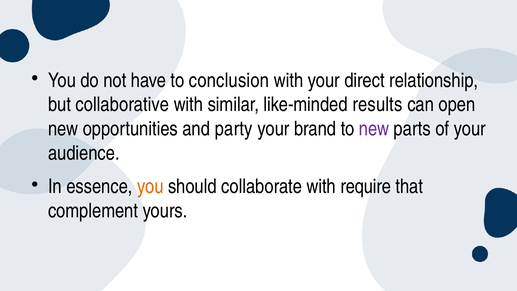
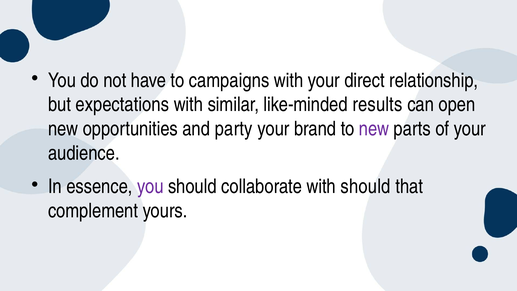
conclusion: conclusion -> campaigns
collaborative: collaborative -> expectations
you at (150, 187) colour: orange -> purple
with require: require -> should
